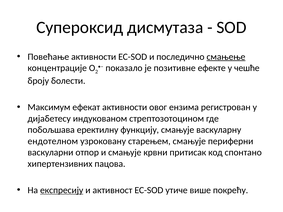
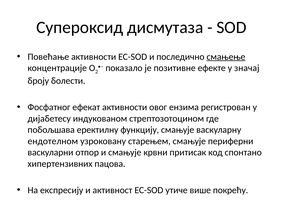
чешће: чешће -> значај
Максимум: Максимум -> Фосфатног
експресију underline: present -> none
